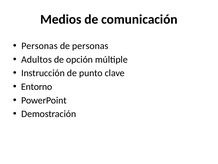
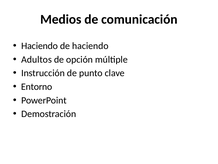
Personas at (40, 46): Personas -> Haciendo
de personas: personas -> haciendo
